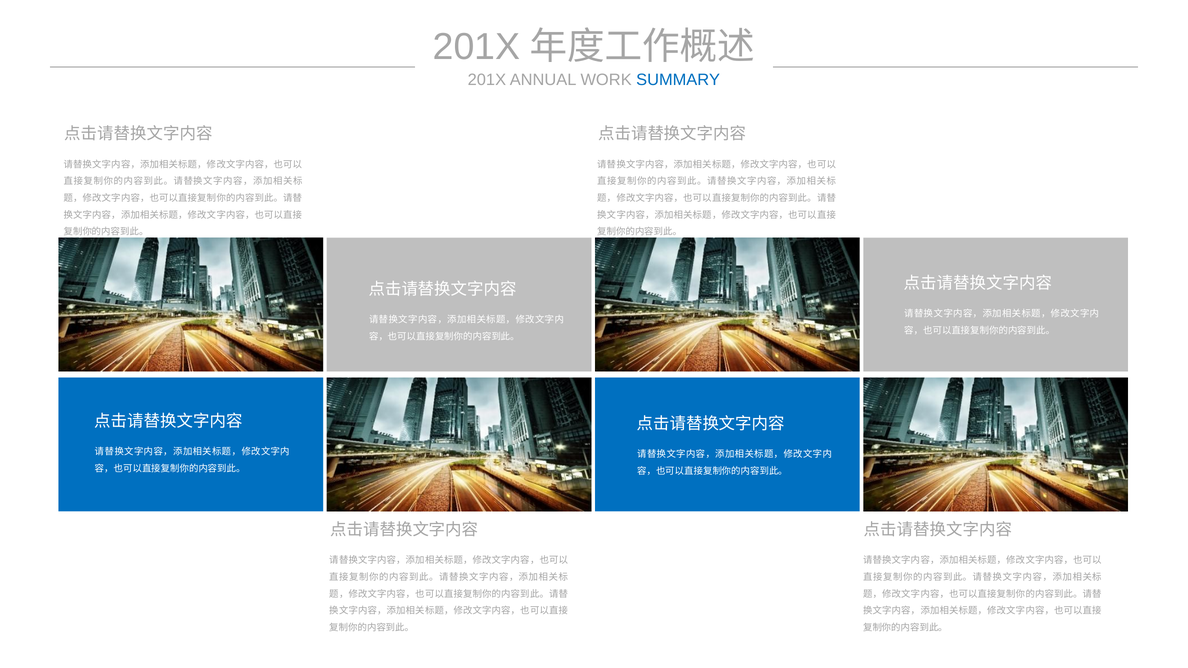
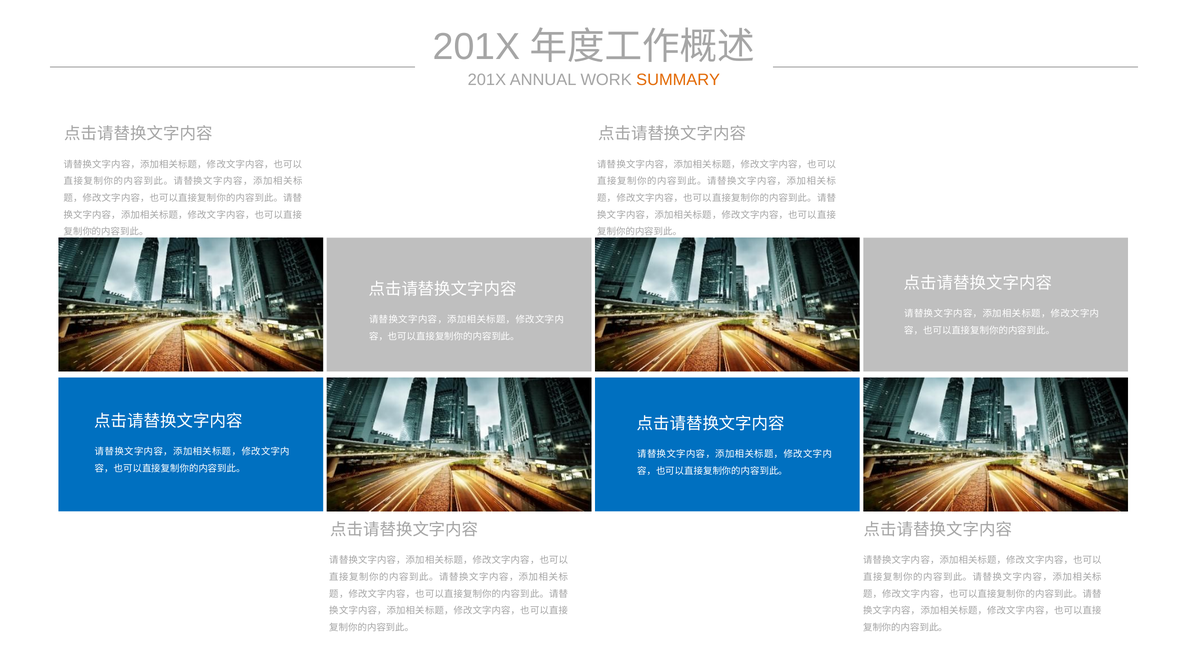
SUMMARY colour: blue -> orange
